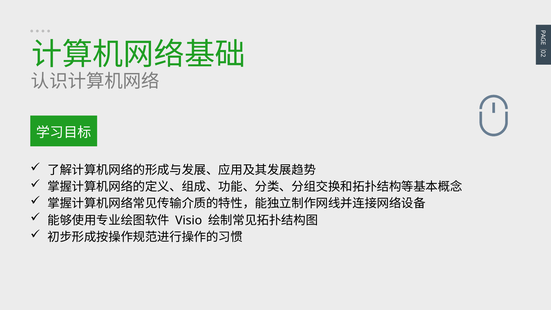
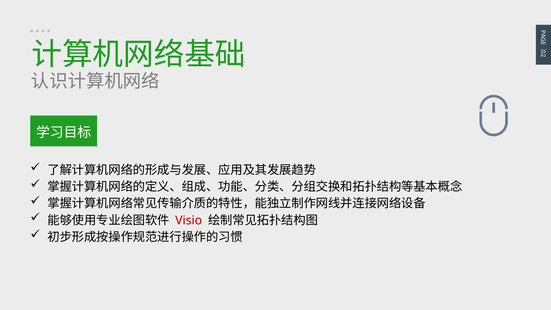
Visio colour: black -> red
